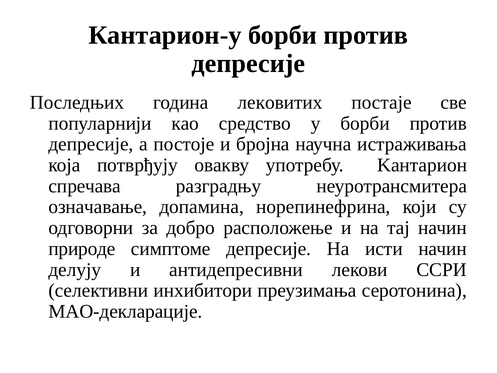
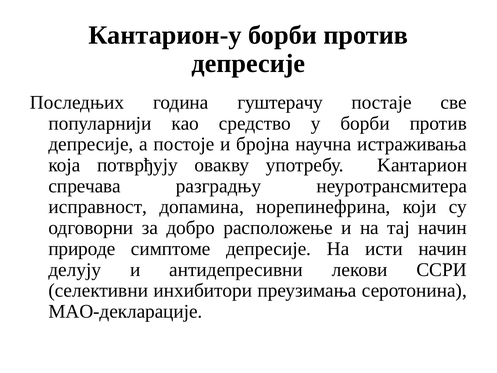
лековитих: лековитих -> гуштерачу
означавање: означавање -> исправност
